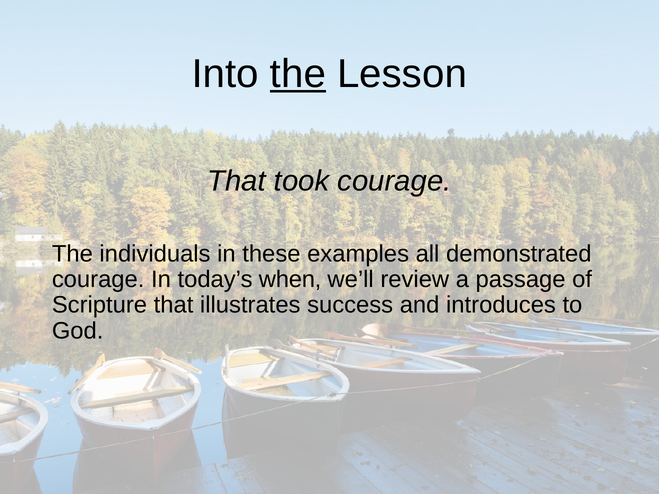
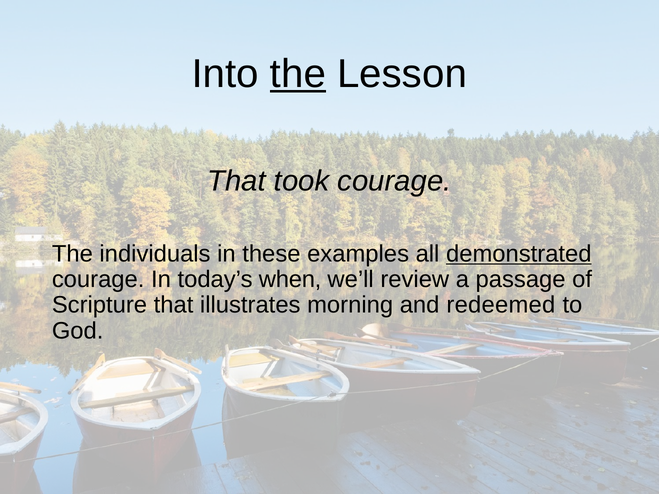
demonstrated underline: none -> present
success: success -> morning
introduces: introduces -> redeemed
